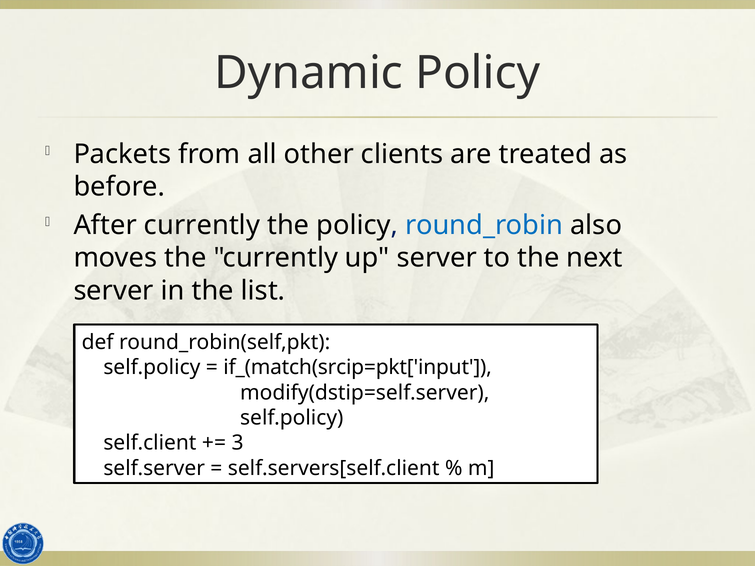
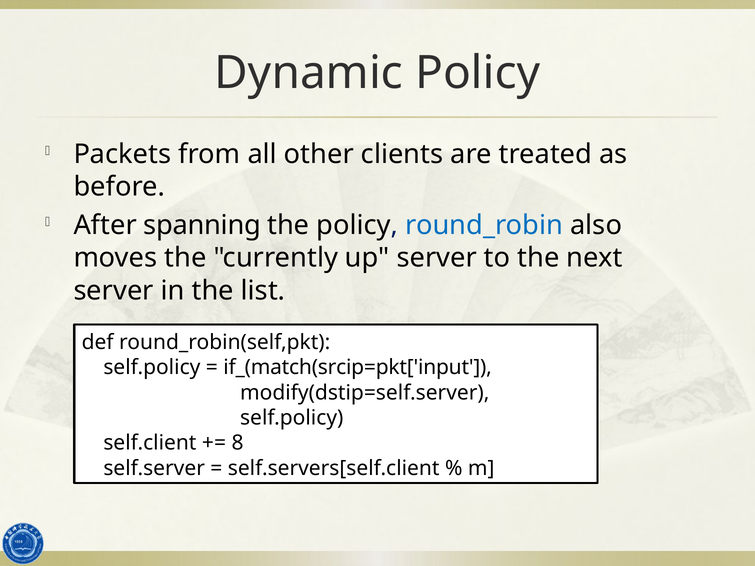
After currently: currently -> spanning
3: 3 -> 8
